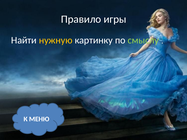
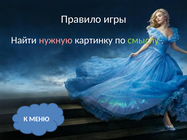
нужную colour: yellow -> pink
